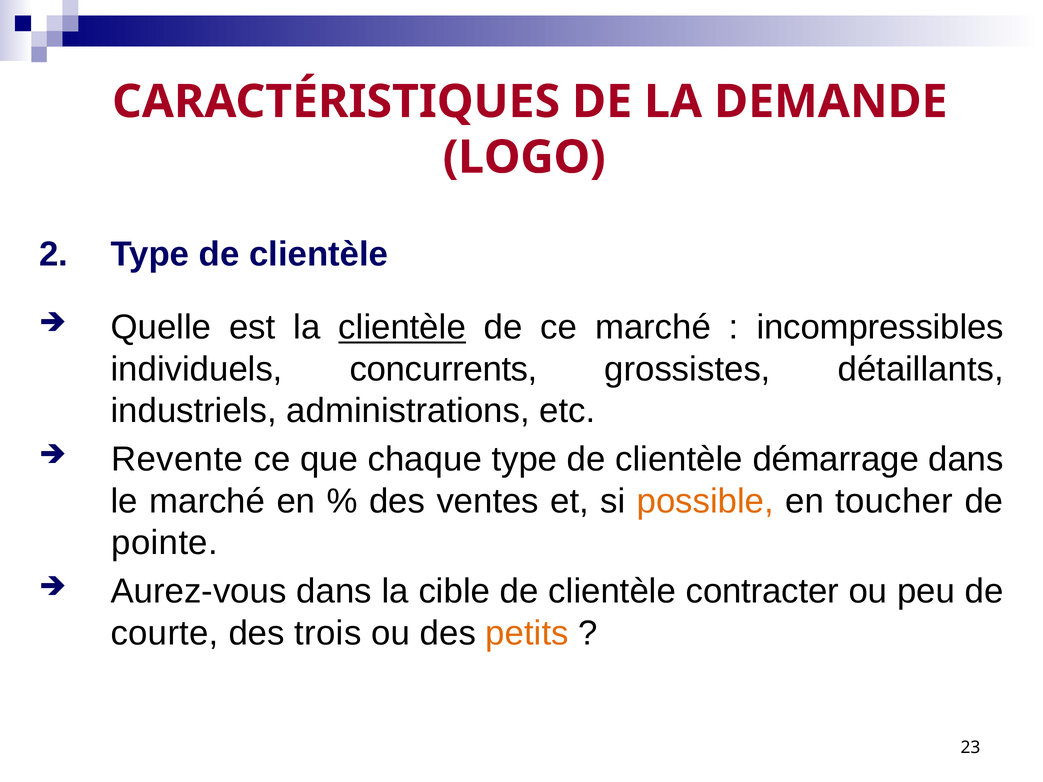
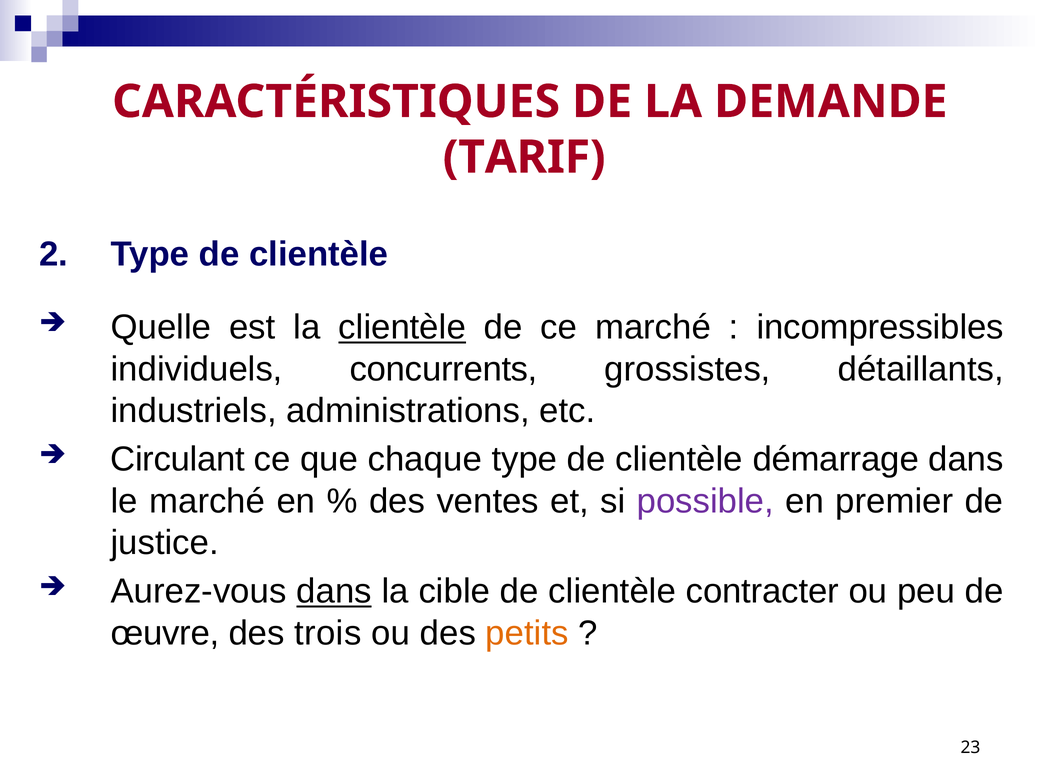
LOGO: LOGO -> TARIF
Revente: Revente -> Circulant
possible colour: orange -> purple
toucher: toucher -> premier
pointe: pointe -> justice
dans at (334, 592) underline: none -> present
courte: courte -> œuvre
